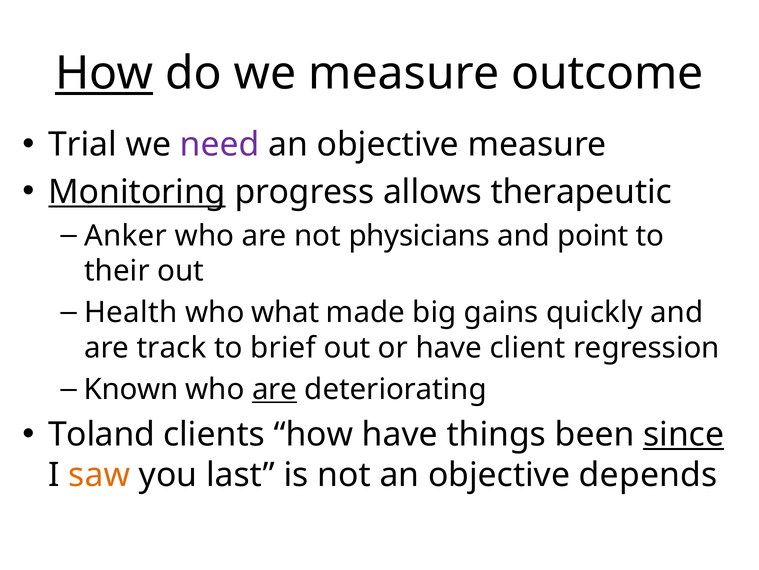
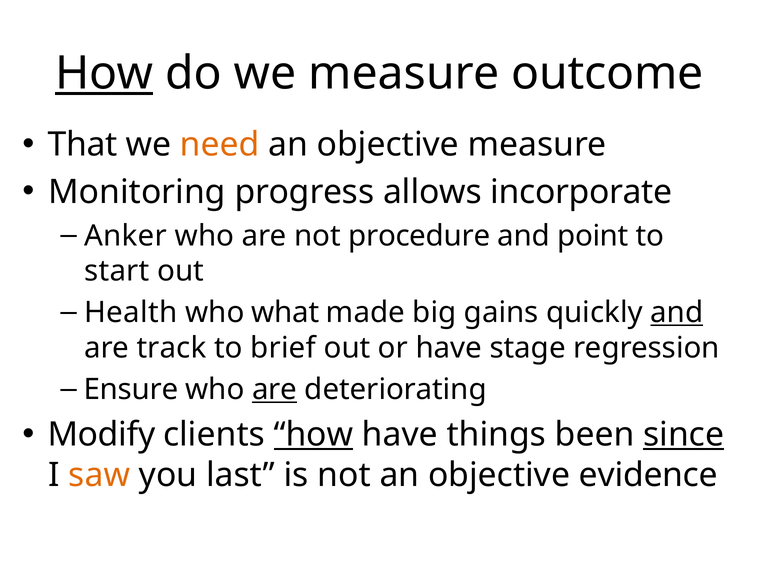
Trial: Trial -> That
need colour: purple -> orange
Monitoring underline: present -> none
therapeutic: therapeutic -> incorporate
physicians: physicians -> procedure
their: their -> start
and at (677, 312) underline: none -> present
client: client -> stage
Known: Known -> Ensure
Toland: Toland -> Modify
how at (314, 434) underline: none -> present
depends: depends -> evidence
